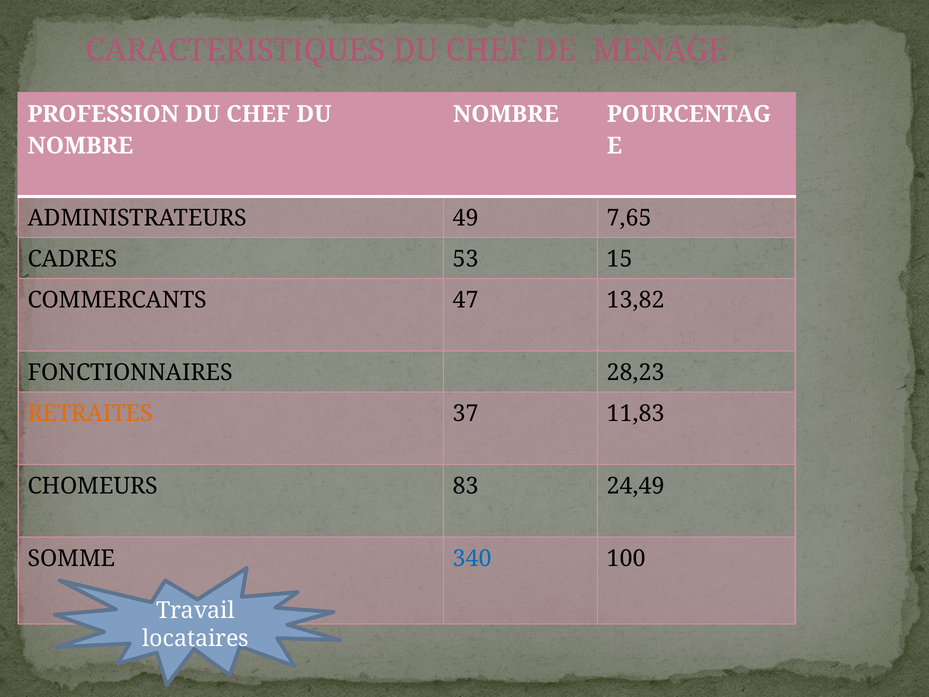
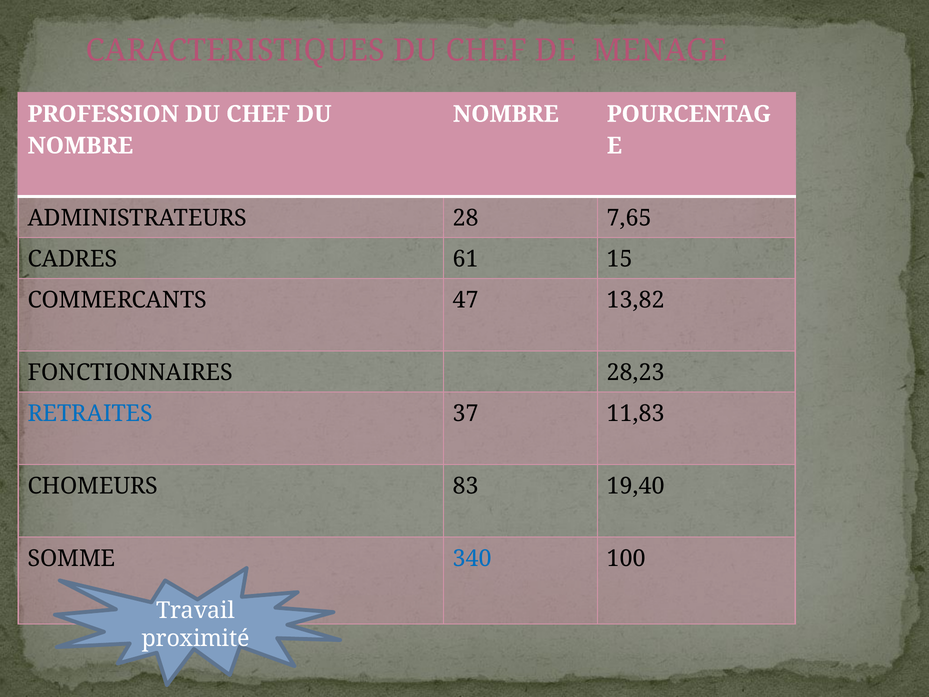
49: 49 -> 28
53: 53 -> 61
RETRAITES colour: orange -> blue
24,49: 24,49 -> 19,40
locataires: locataires -> proximité
